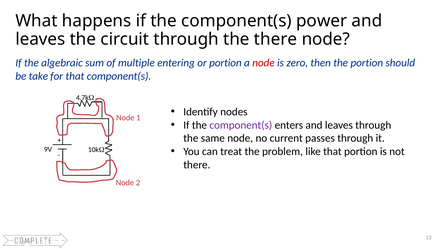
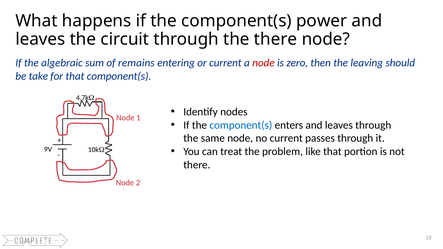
multiple: multiple -> remains
or portion: portion -> current
the portion: portion -> leaving
component(s at (241, 125) colour: purple -> blue
